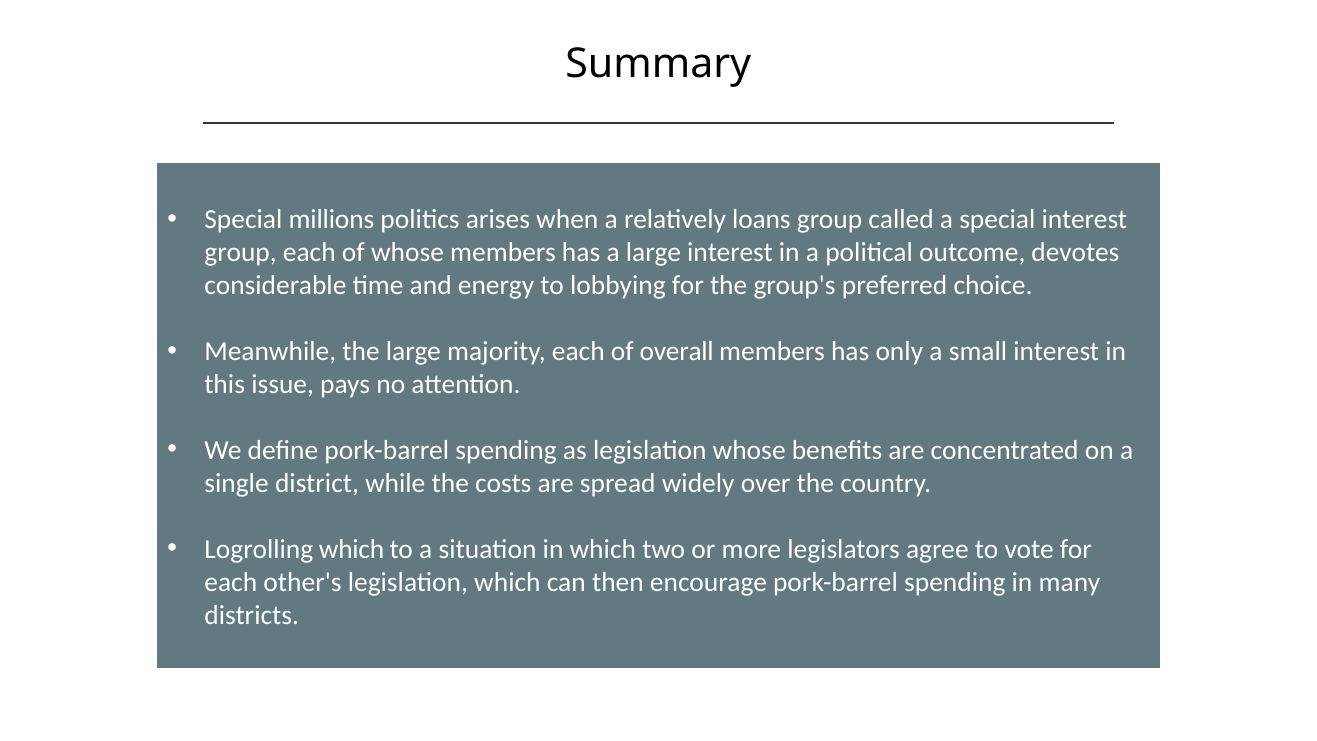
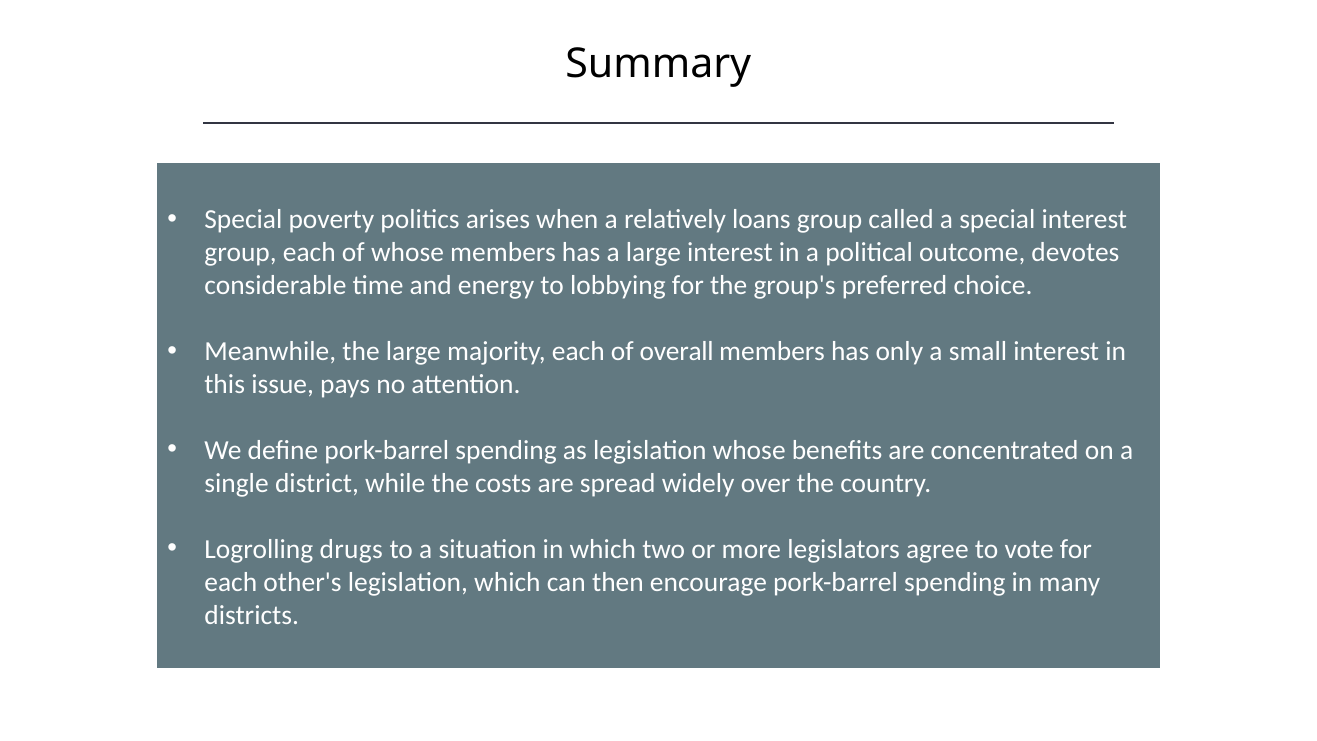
millions: millions -> poverty
Logrolling which: which -> drugs
